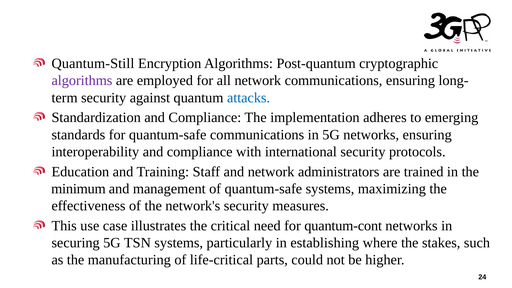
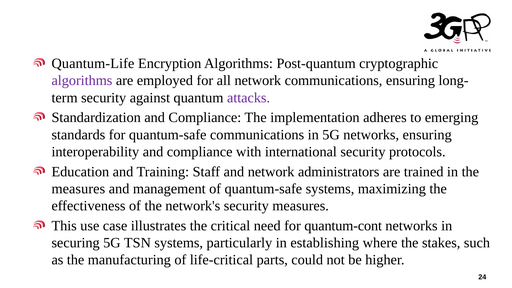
Quantum-Still: Quantum-Still -> Quantum-Life
attacks colour: blue -> purple
minimum at (78, 189): minimum -> measures
